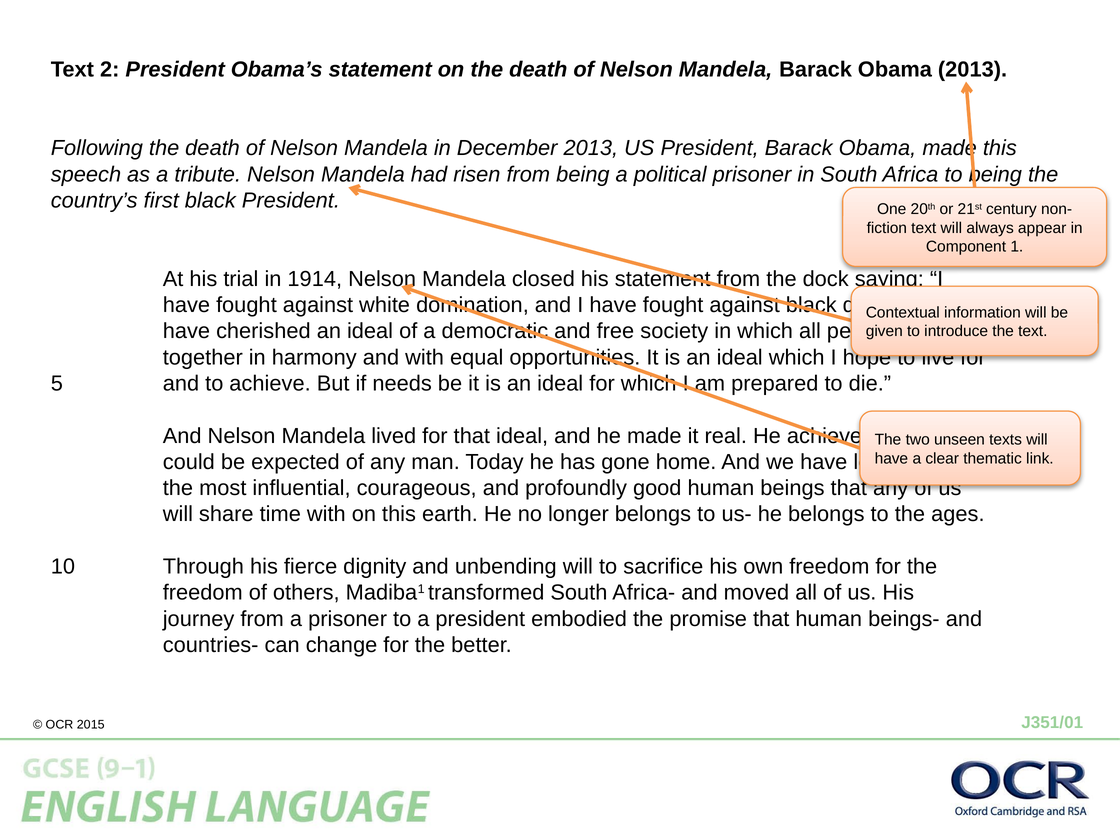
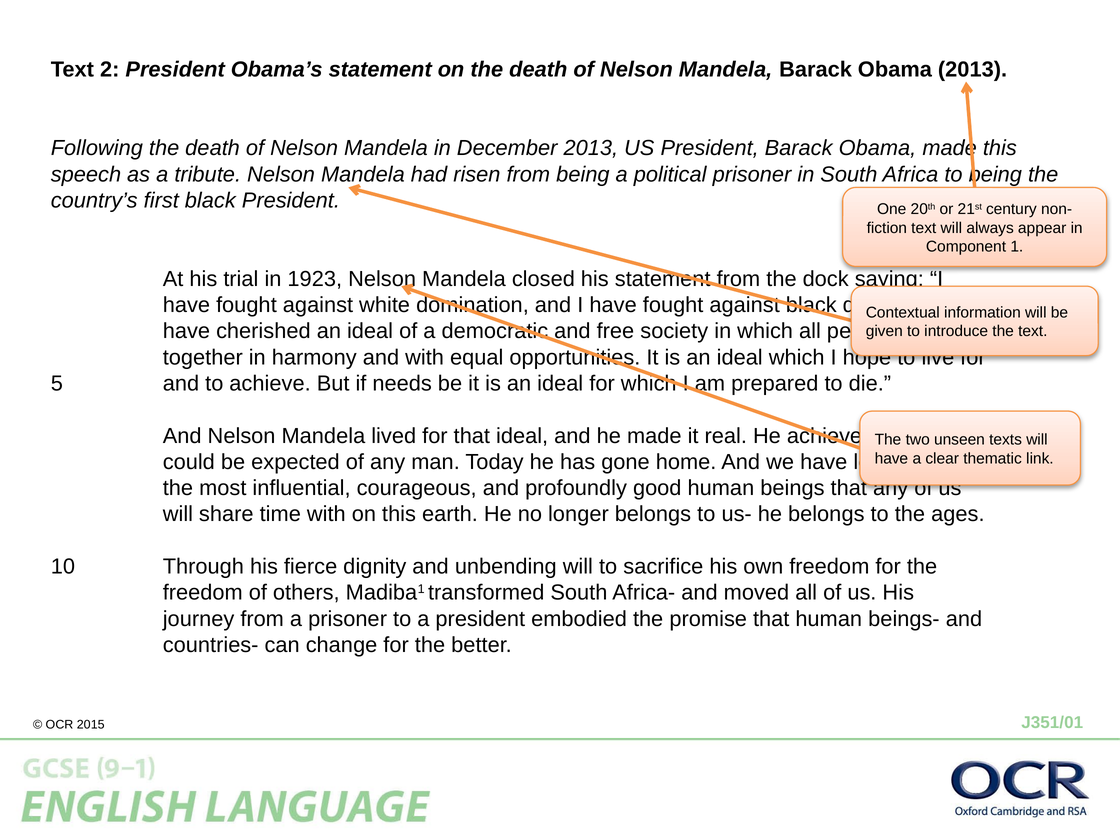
1914: 1914 -> 1923
